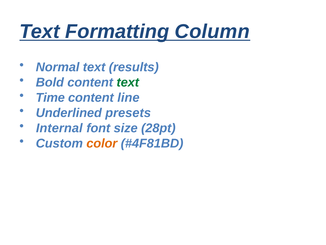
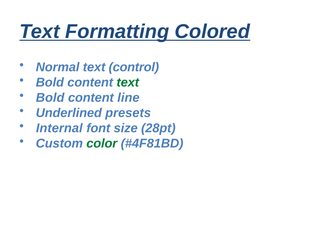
Column: Column -> Colored
results: results -> control
Time at (50, 98): Time -> Bold
color colour: orange -> green
